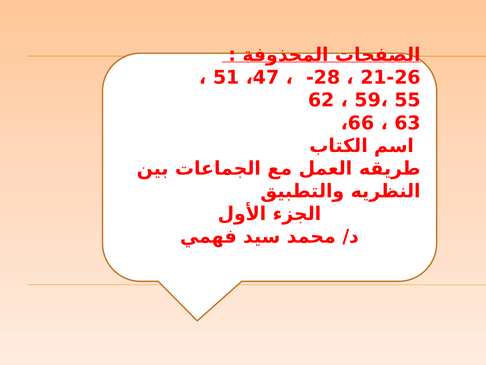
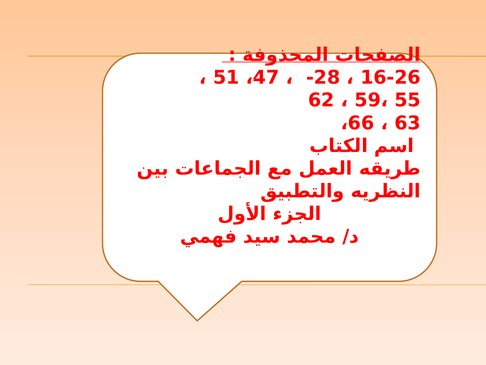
21-26: 21-26 -> 16-26
